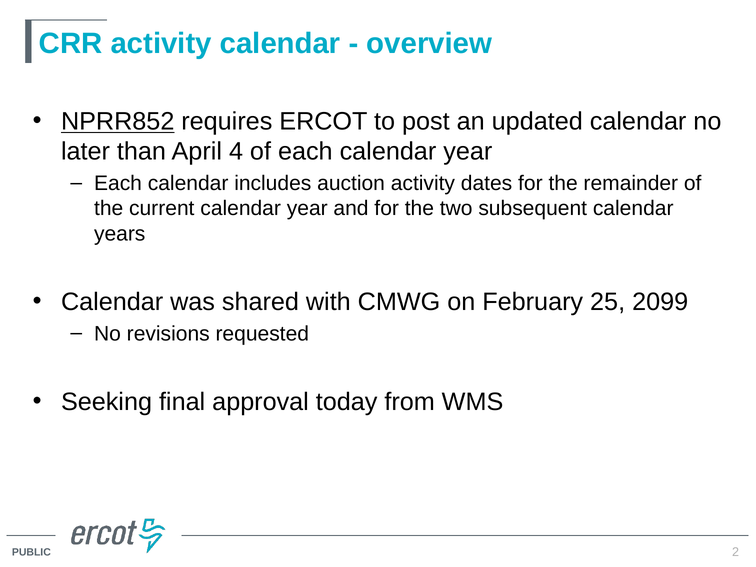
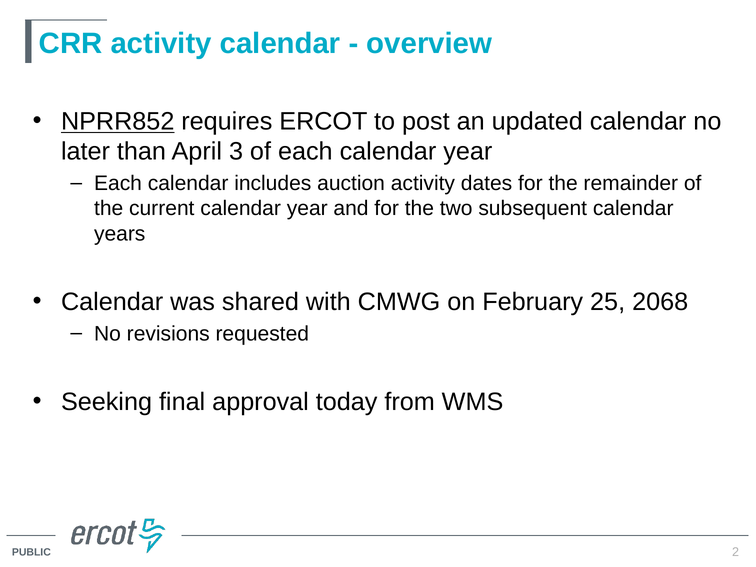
4: 4 -> 3
2099: 2099 -> 2068
